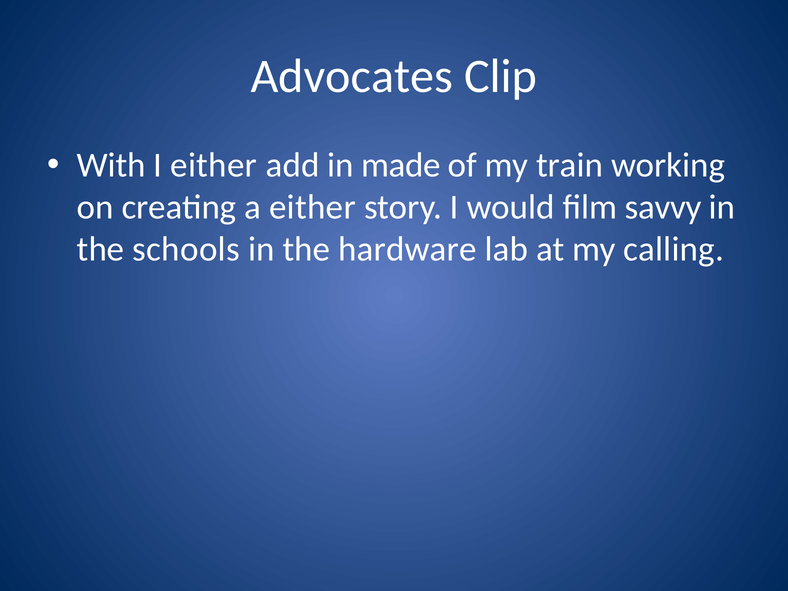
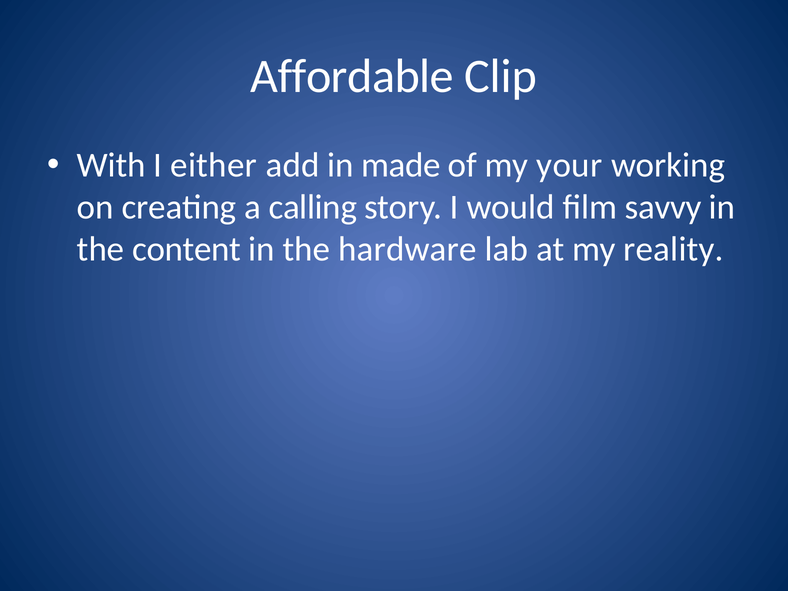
Advocates: Advocates -> Affordable
train: train -> your
a either: either -> calling
schools: schools -> content
calling: calling -> reality
